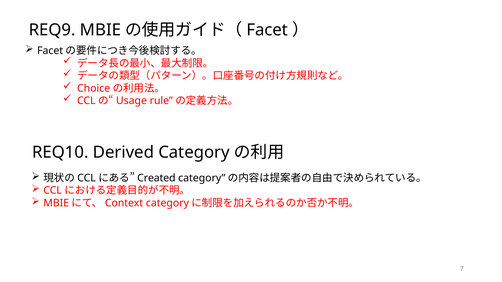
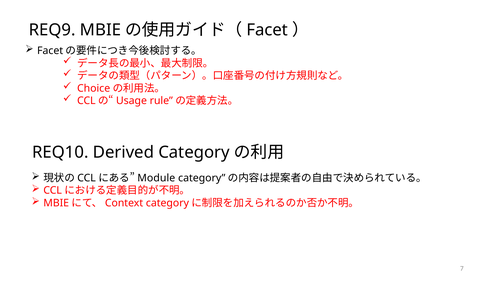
Created: Created -> Module
